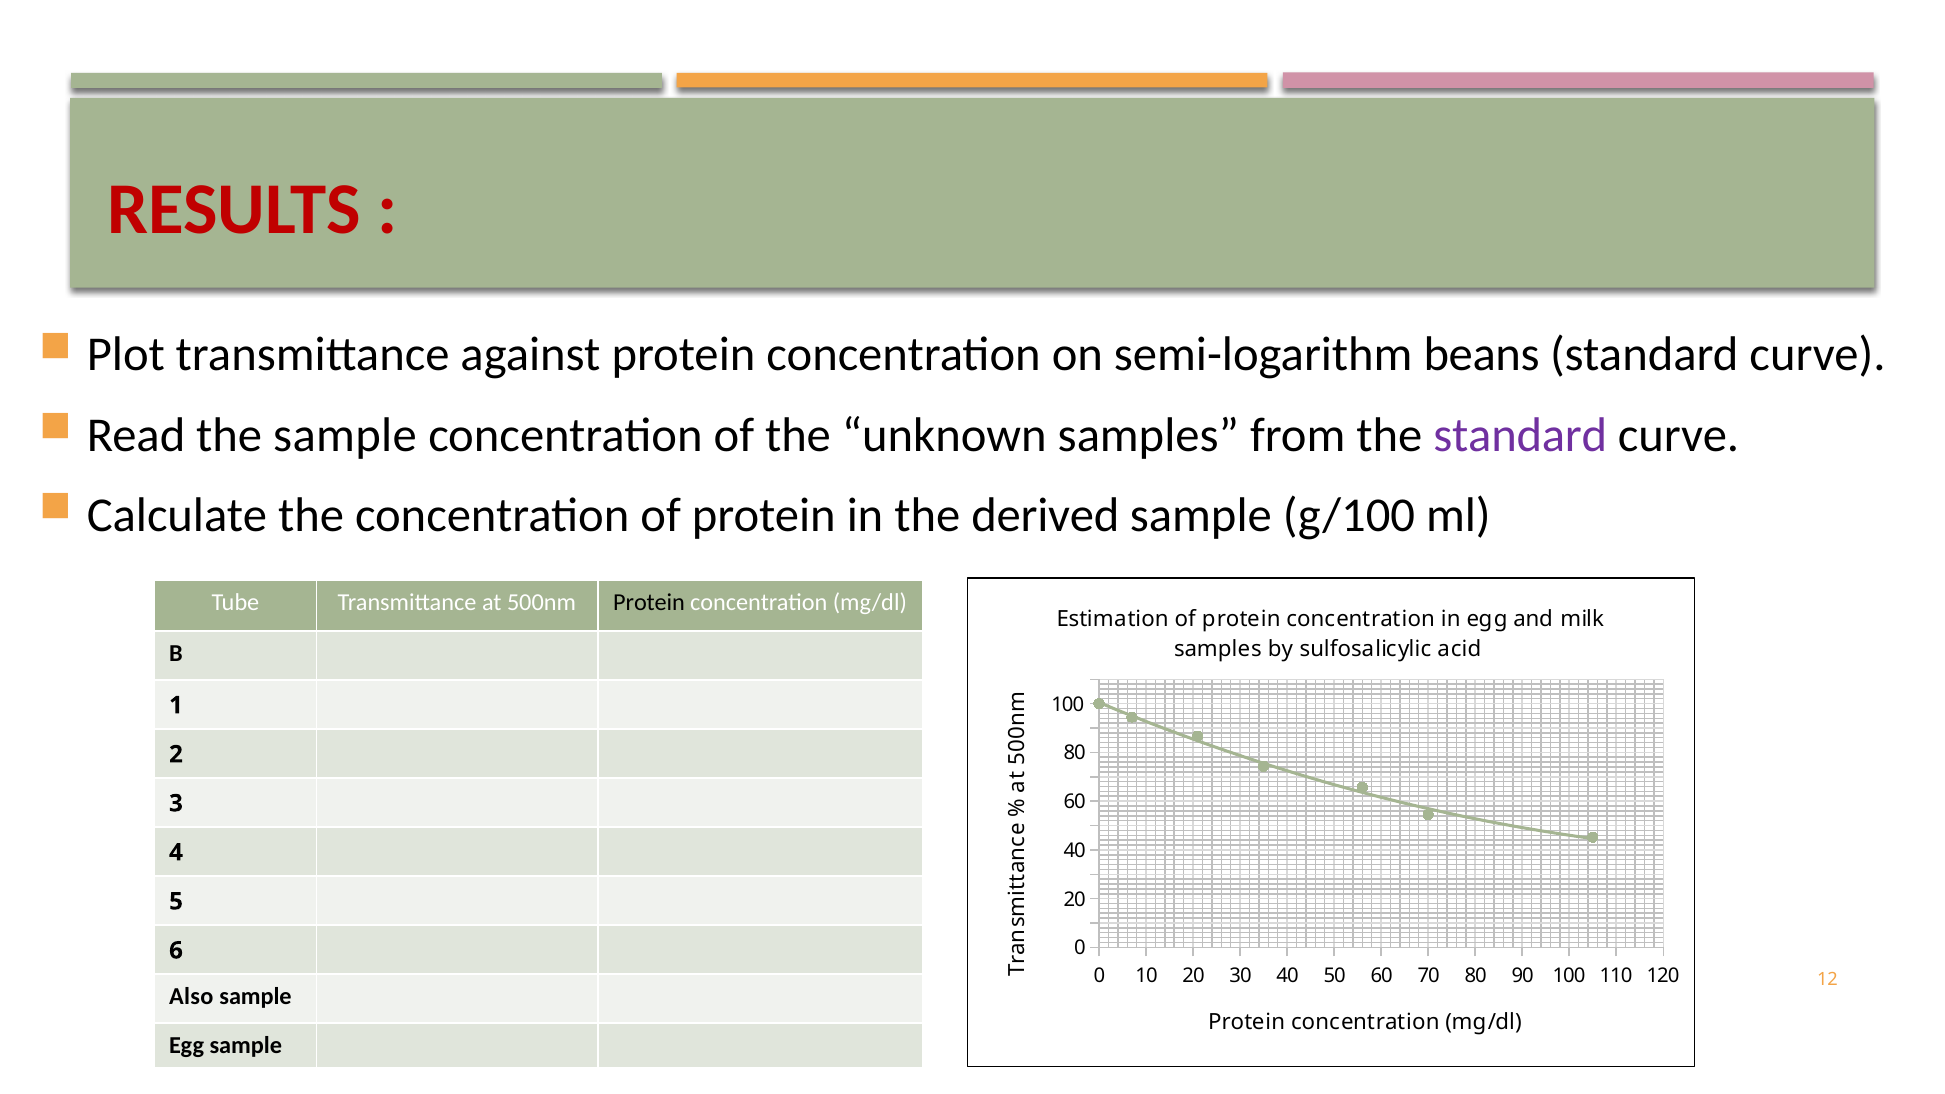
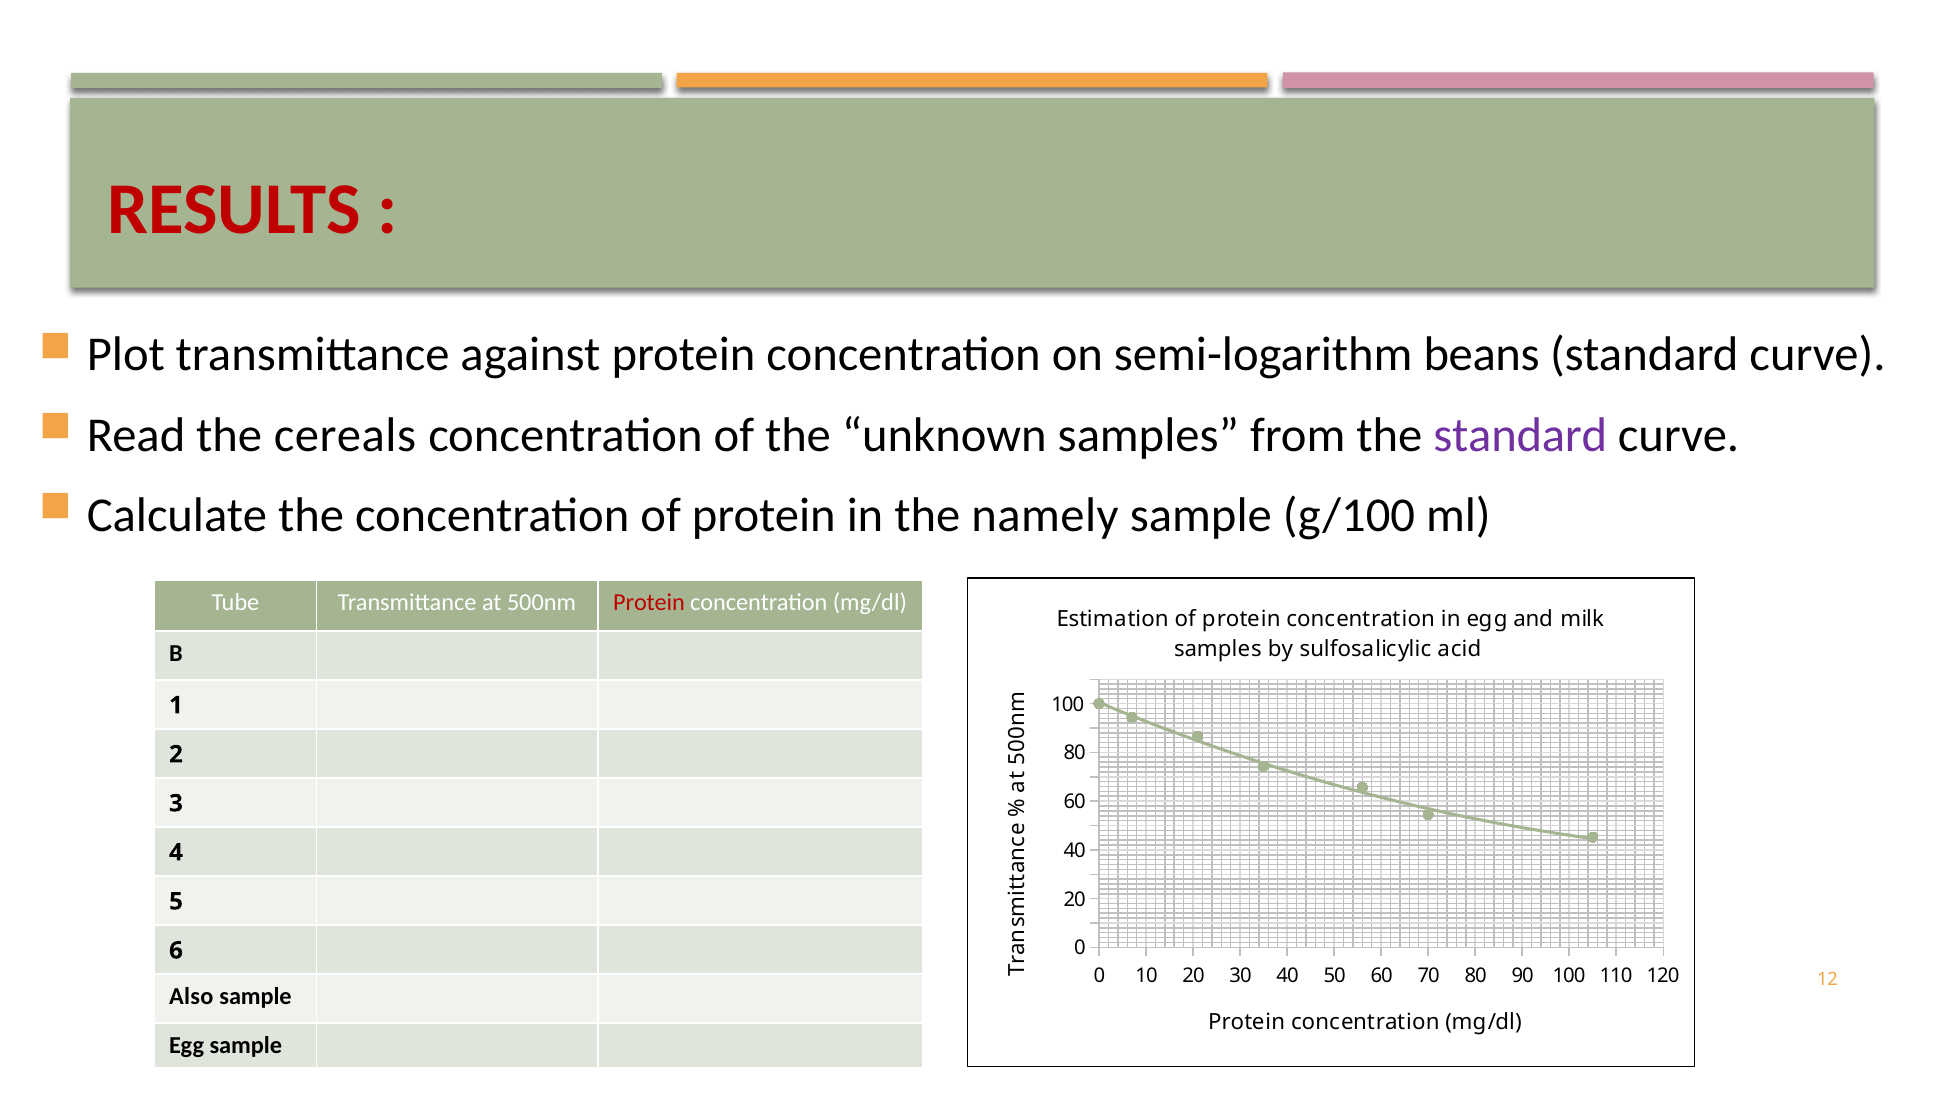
the sample: sample -> cereals
derived: derived -> namely
Protein at (649, 602) colour: black -> red
